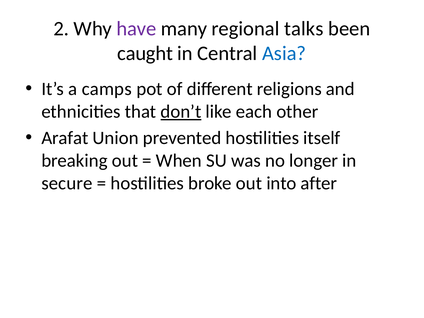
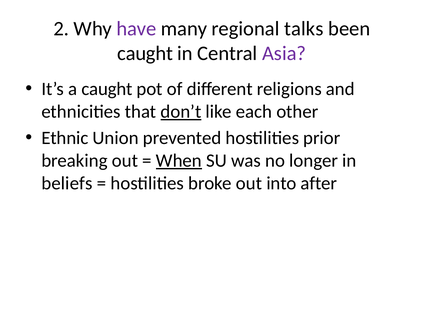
Asia colour: blue -> purple
a camps: camps -> caught
Arafat: Arafat -> Ethnic
itself: itself -> prior
When underline: none -> present
secure: secure -> beliefs
